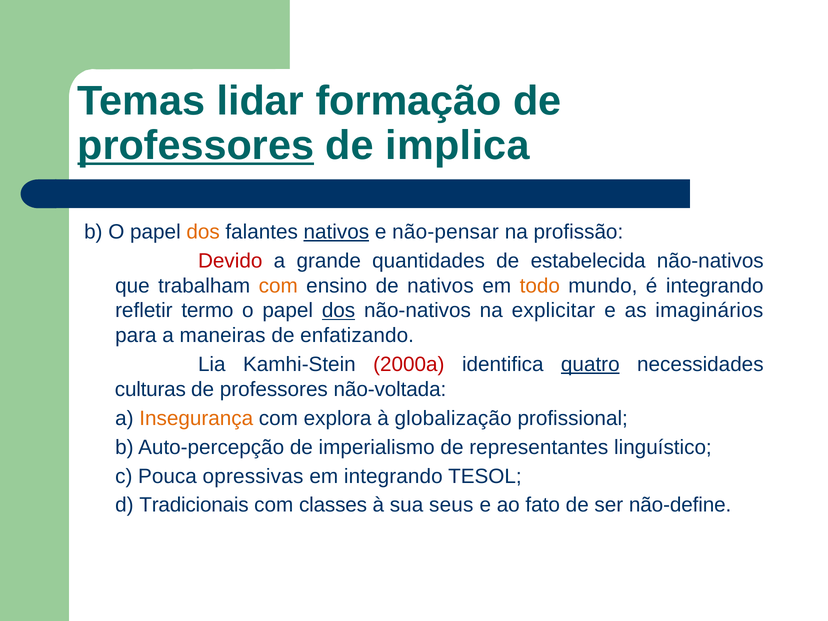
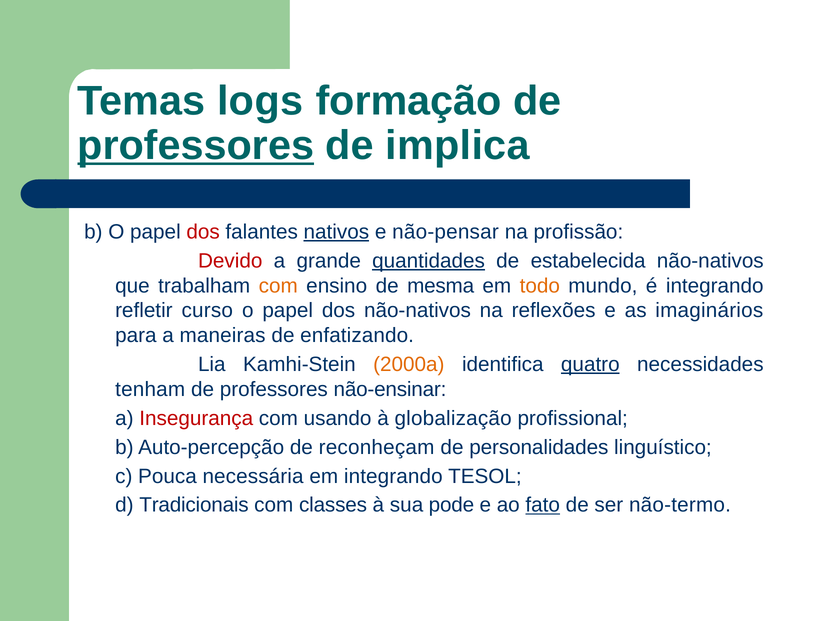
lidar: lidar -> logs
dos at (203, 232) colour: orange -> red
quantidades underline: none -> present
de nativos: nativos -> mesma
termo: termo -> curso
dos at (339, 311) underline: present -> none
explicitar: explicitar -> reflexões
2000a colour: red -> orange
culturas: culturas -> tenham
não-voltada: não-voltada -> não-ensinar
Insegurança colour: orange -> red
explora: explora -> usando
imperialismo: imperialismo -> reconheçam
representantes: representantes -> personalidades
opressivas: opressivas -> necessária
seus: seus -> pode
fato underline: none -> present
não-define: não-define -> não-termo
